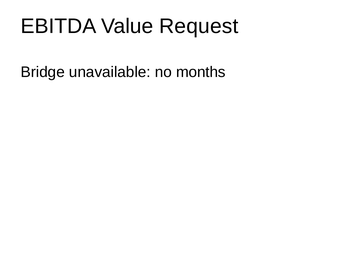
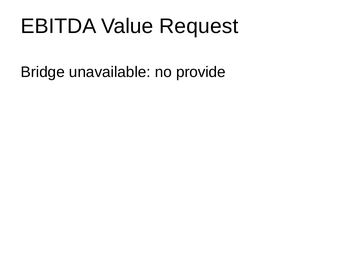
months: months -> provide
